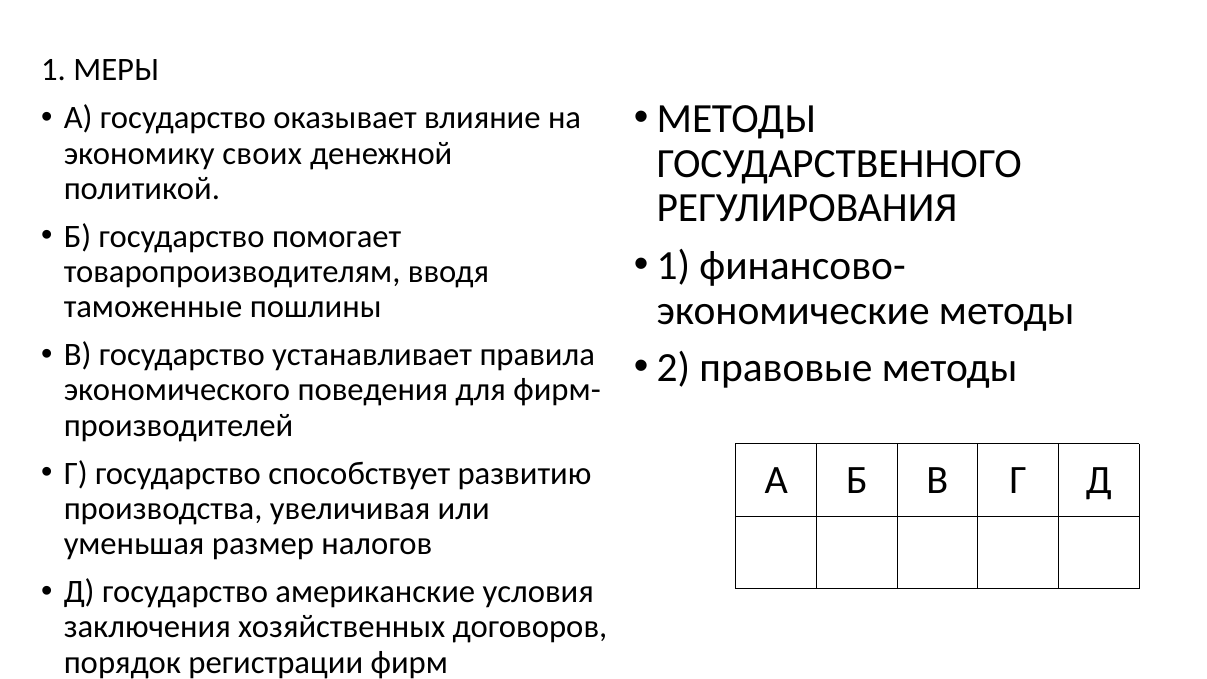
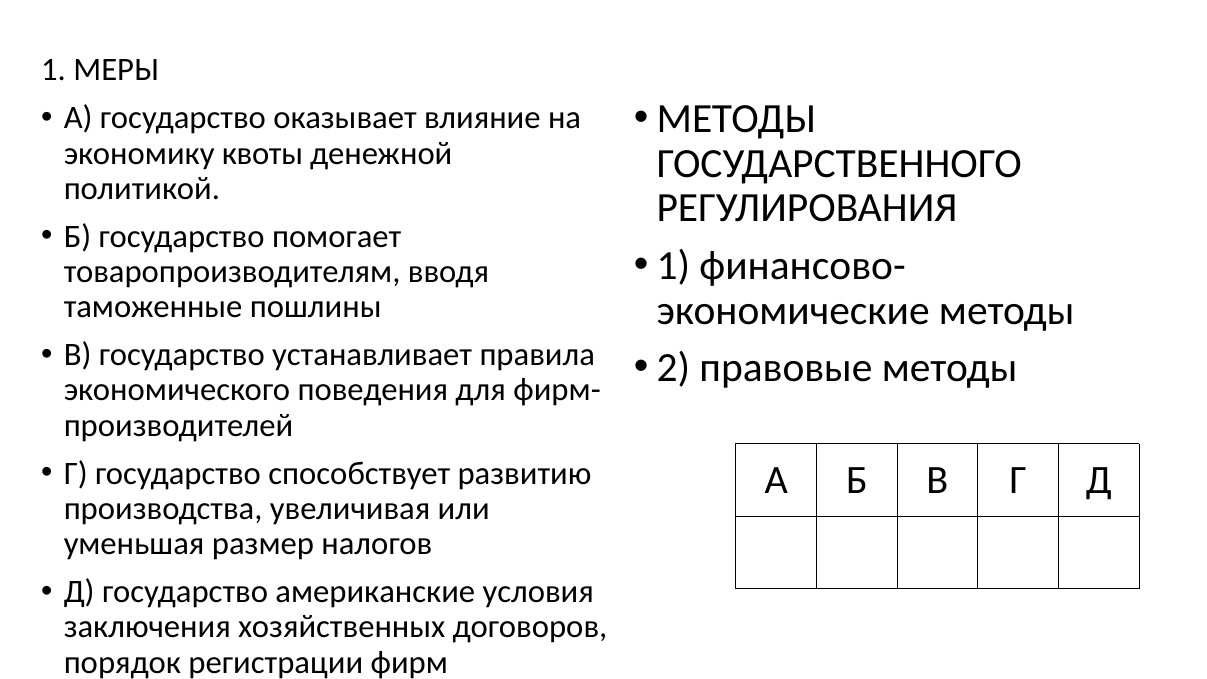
своих: своих -> квоты
